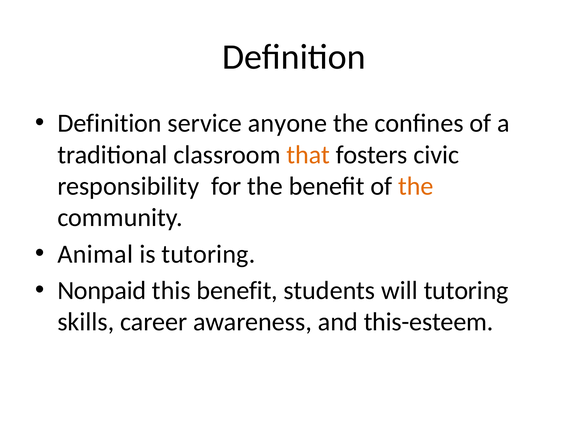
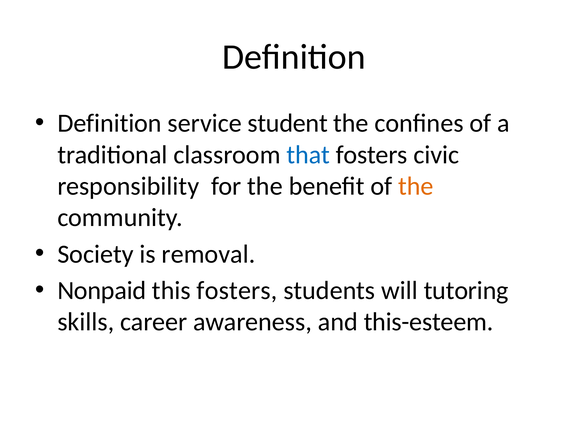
anyone: anyone -> student
that colour: orange -> blue
Animal: Animal -> Society
is tutoring: tutoring -> removal
this benefit: benefit -> fosters
